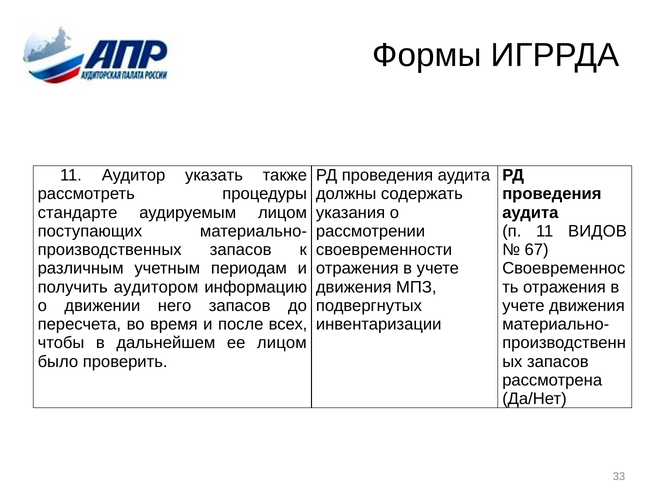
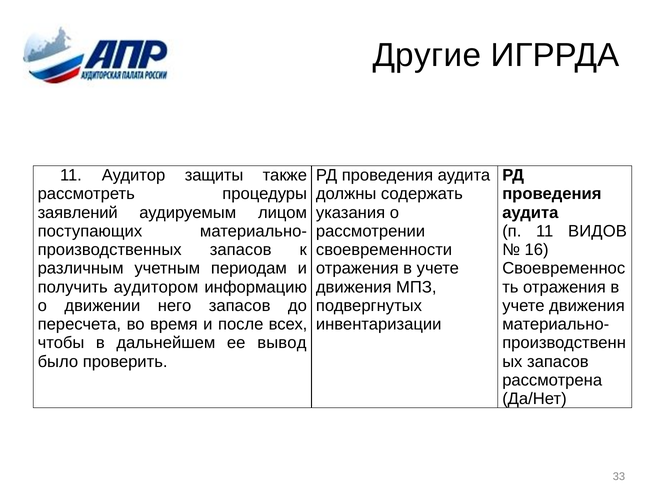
Формы: Формы -> Другие
указать: указать -> защиты
стандарте: стандарте -> заявлений
67: 67 -> 16
ее лицом: лицом -> вывод
